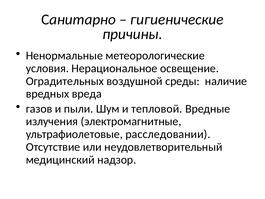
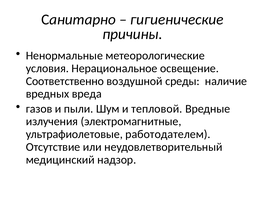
Оградительных: Оградительных -> Соответственно
расследовании: расследовании -> работодателем
